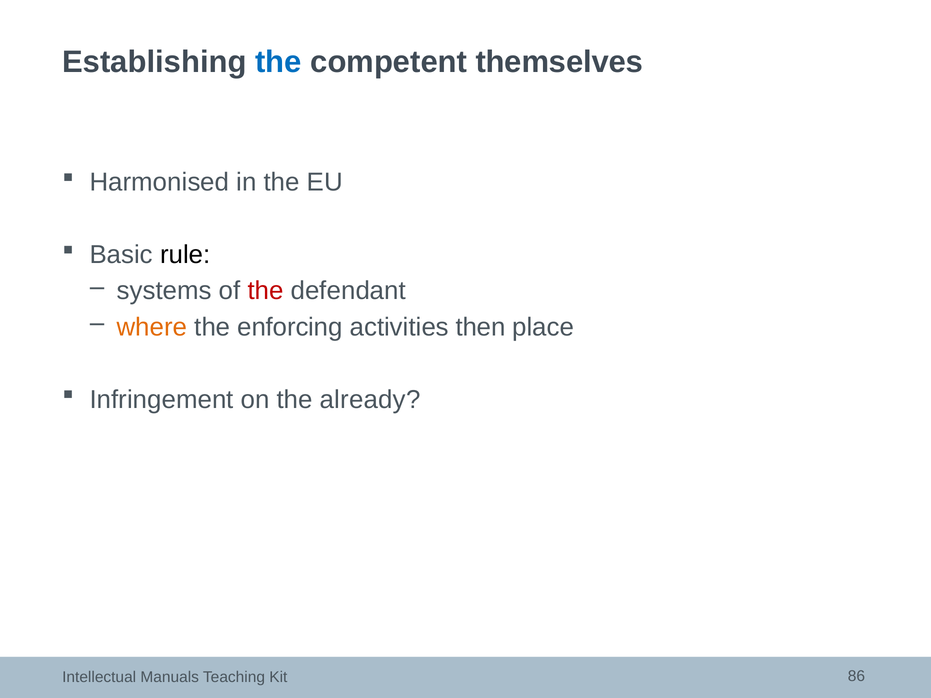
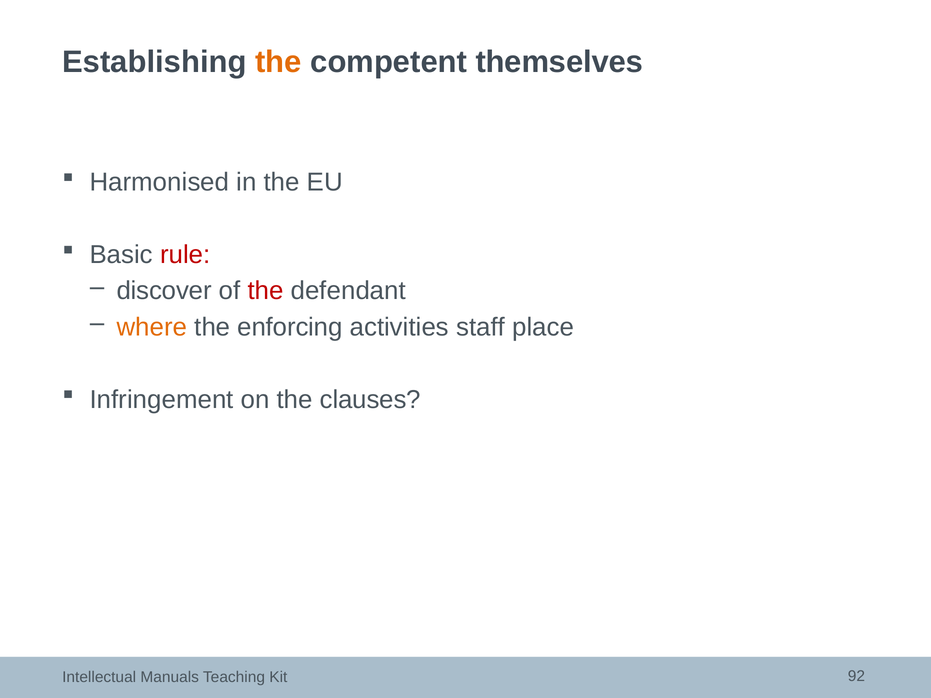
the at (278, 62) colour: blue -> orange
rule colour: black -> red
systems: systems -> discover
then: then -> staff
already: already -> clauses
86: 86 -> 92
